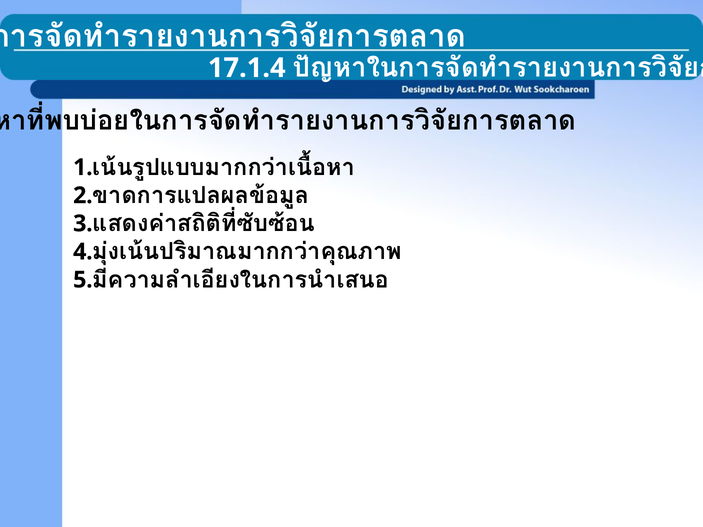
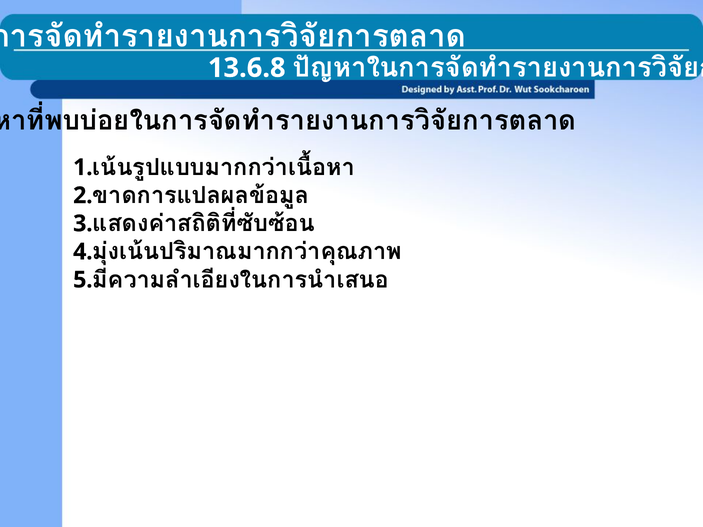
17.1.4: 17.1.4 -> 13.6.8
